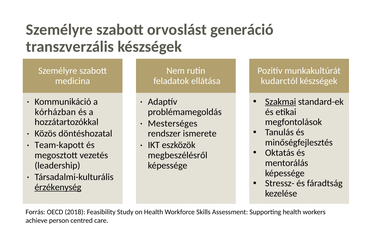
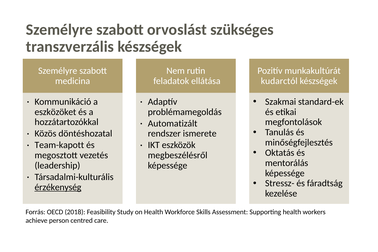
generáció: generáció -> szükséges
Szakmai underline: present -> none
kórházban: kórházban -> eszközöket
Mesterséges: Mesterséges -> Automatizált
